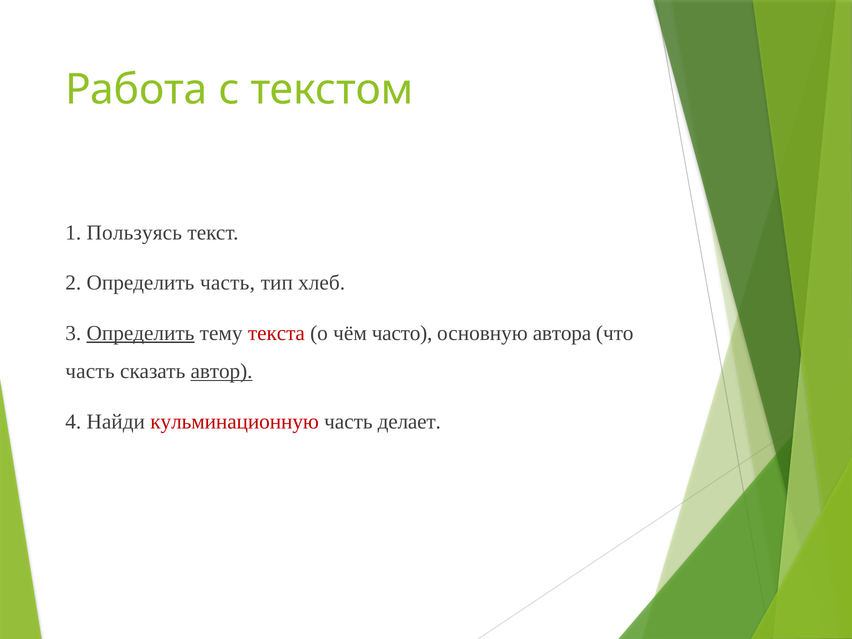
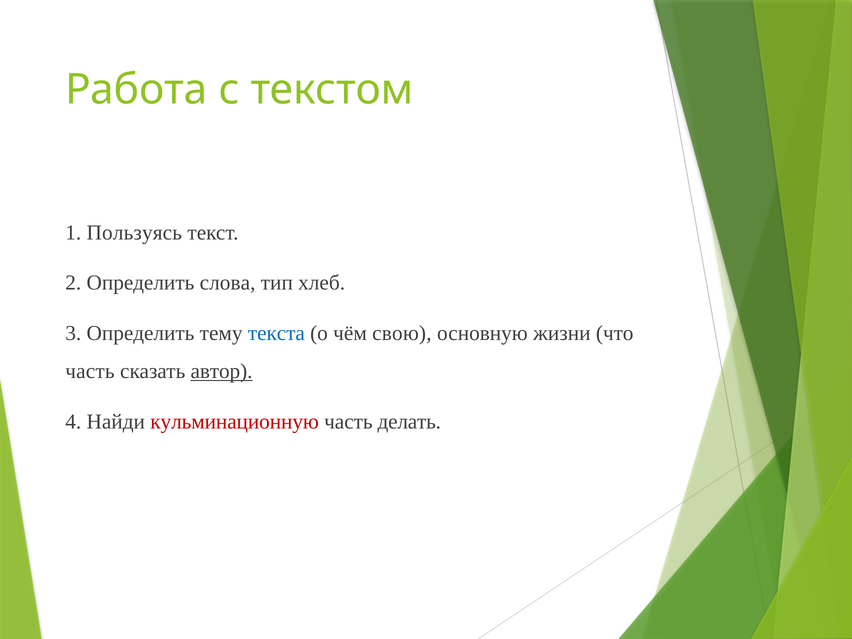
Определить часть: часть -> слова
Определить at (141, 333) underline: present -> none
текста colour: red -> blue
часто: часто -> свою
автора: автора -> жизни
делает: делает -> делать
